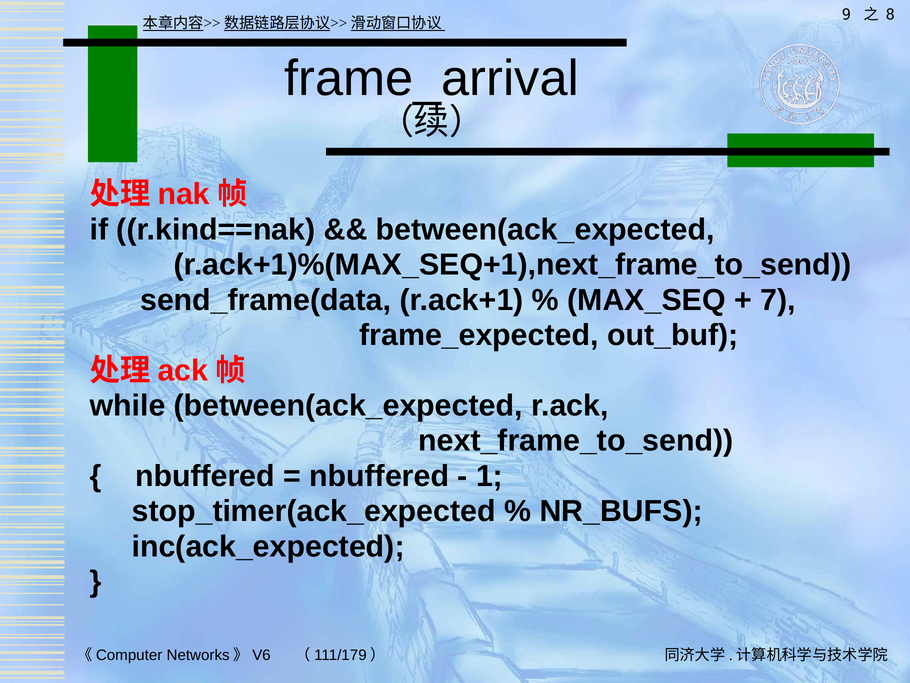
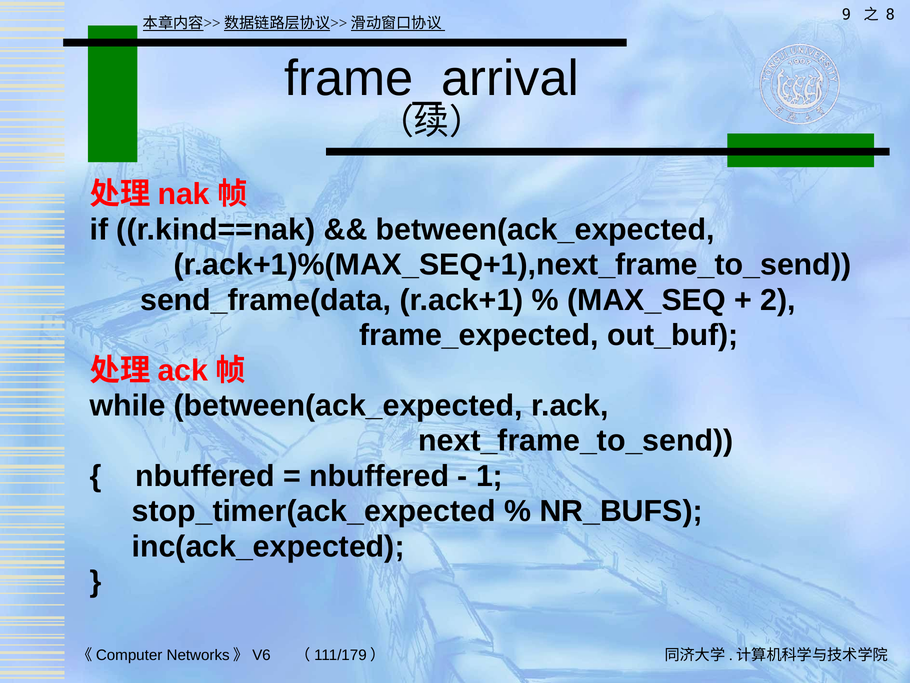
7: 7 -> 2
